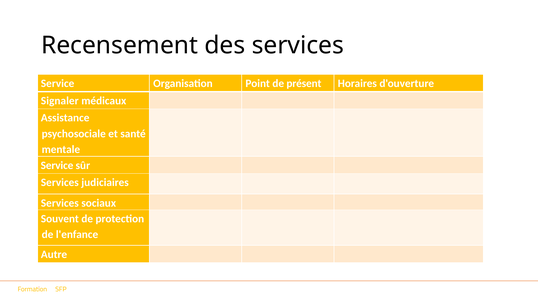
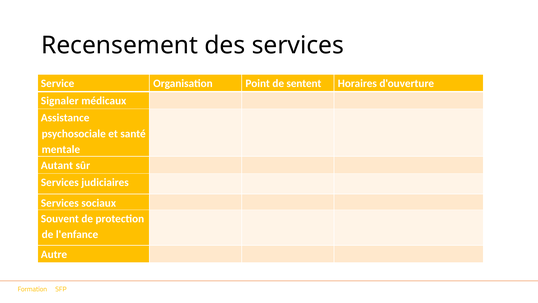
présent: présent -> sentent
Service at (57, 165): Service -> Autant
